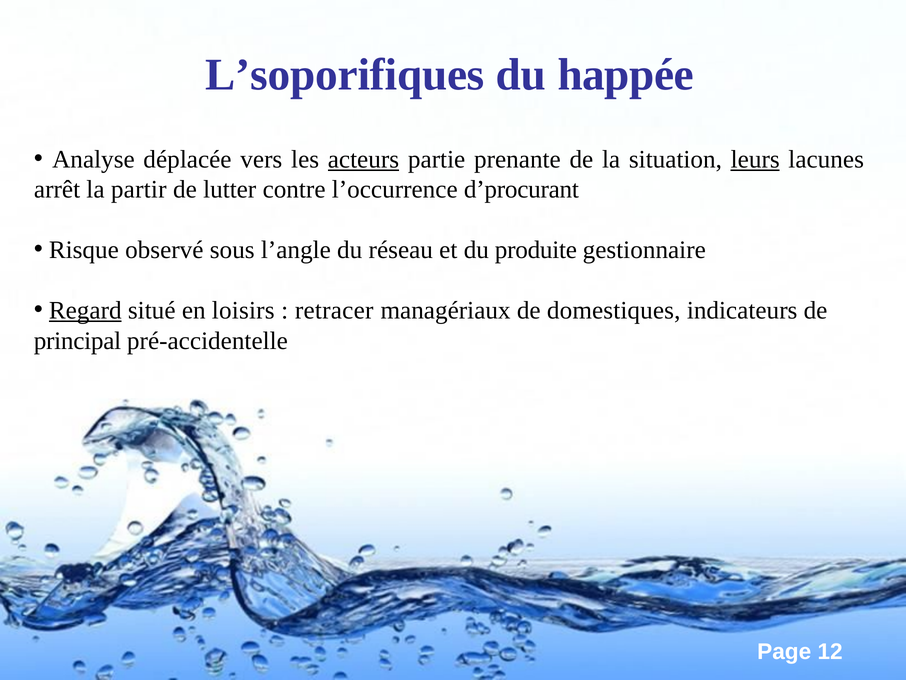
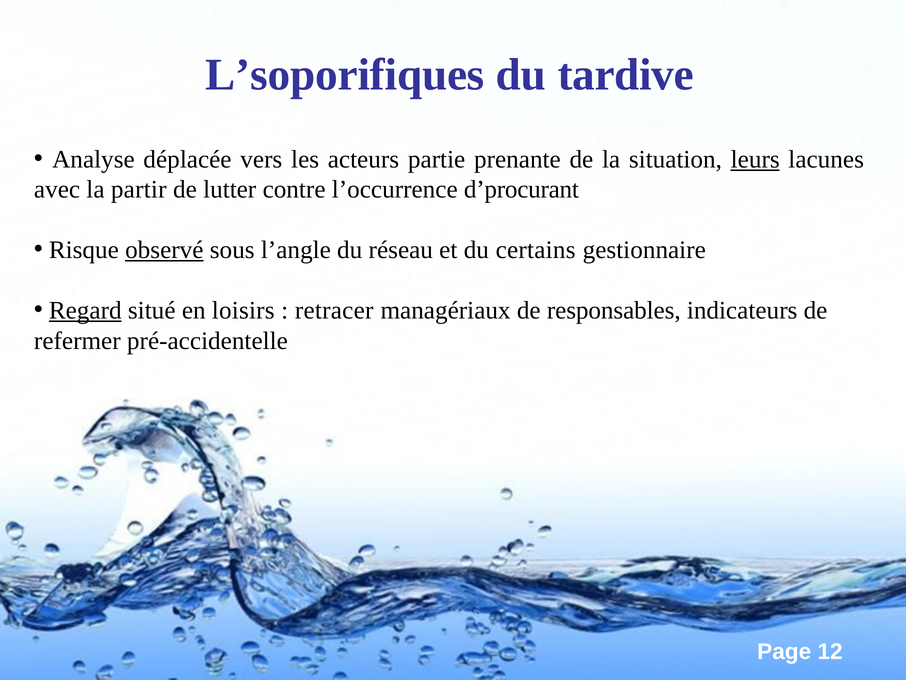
happée: happée -> tardive
acteurs underline: present -> none
arrêt: arrêt -> avec
observé underline: none -> present
produite: produite -> certains
domestiques: domestiques -> responsables
principal: principal -> refermer
